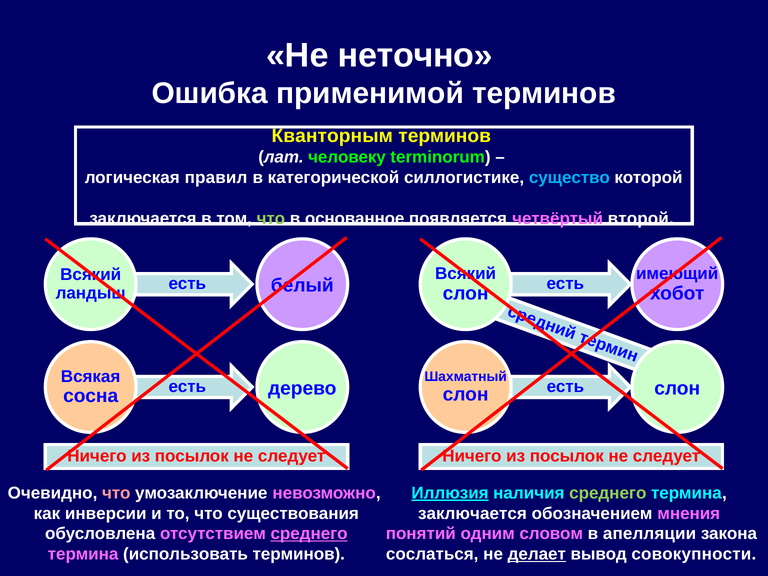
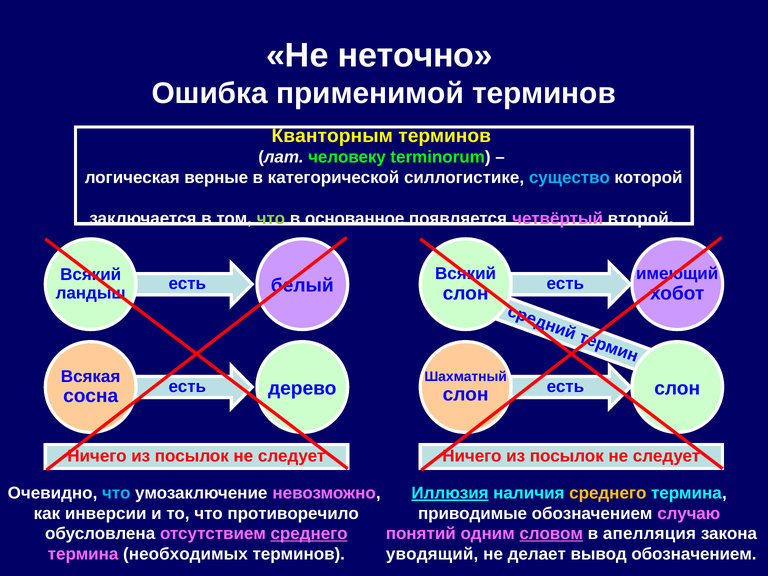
правил: правил -> верные
что at (116, 493) colour: pink -> light blue
среднего at (608, 493) colour: light green -> yellow
существования: существования -> противоречило
заключается at (472, 513): заключается -> приводимые
мнения: мнения -> случаю
словом underline: none -> present
апелляции: апелляции -> апелляция
использовать: использовать -> необходимых
сослаться: сослаться -> уводящий
делает underline: present -> none
вывод совокупности: совокупности -> обозначением
